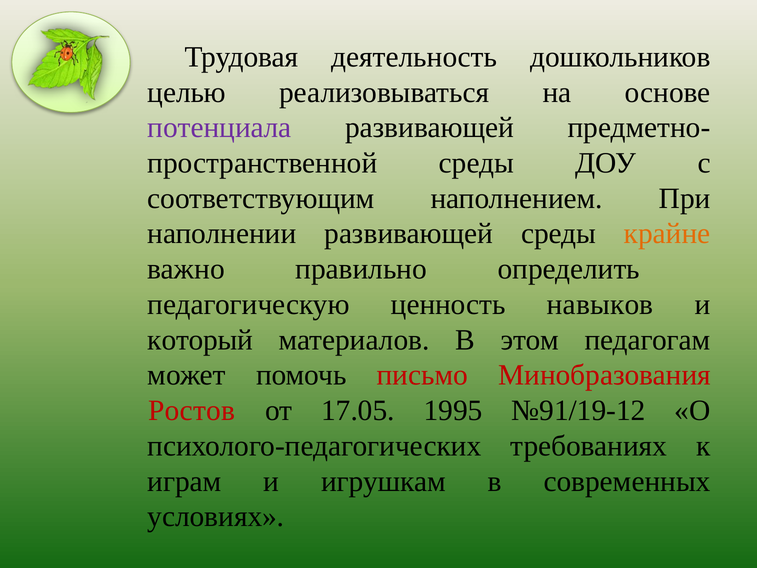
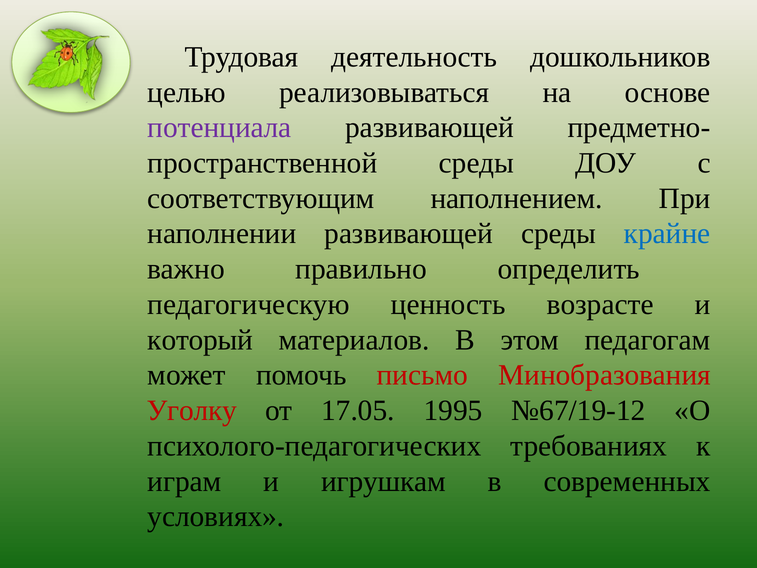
крайне colour: orange -> blue
навыков: навыков -> возрасте
Ростов: Ростов -> Уголку
№91/19-12: №91/19-12 -> №67/19-12
